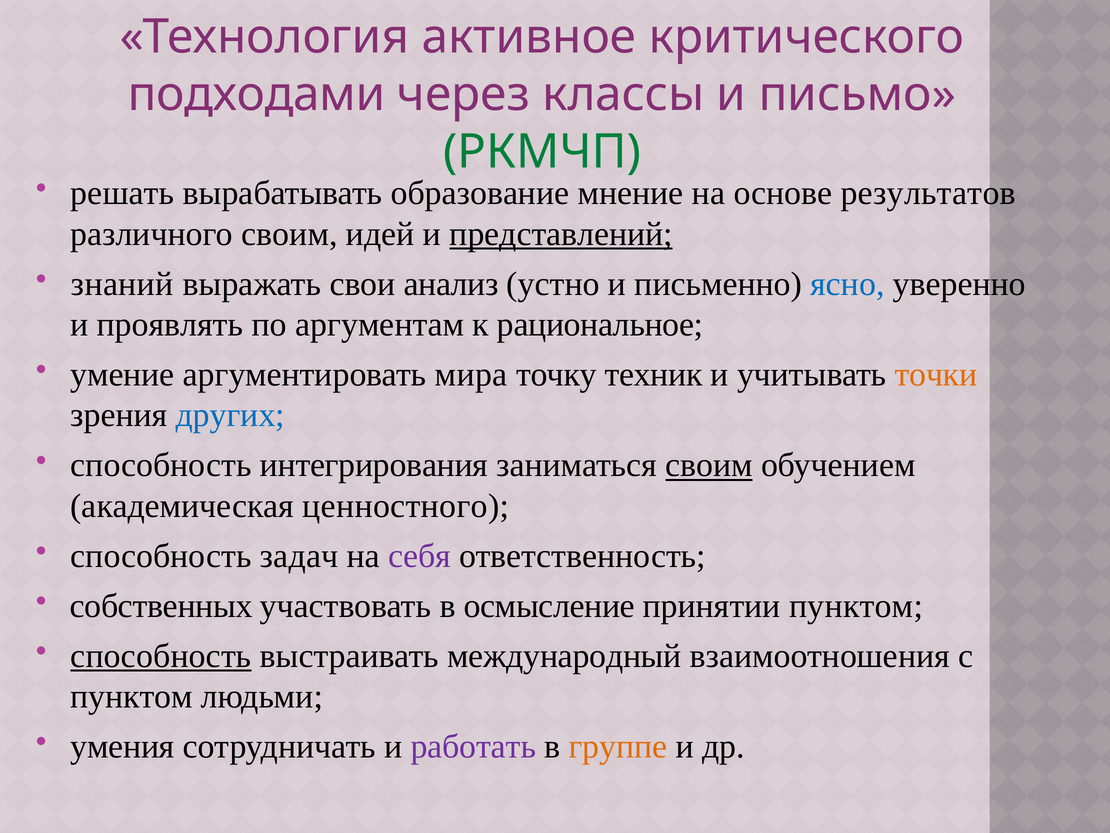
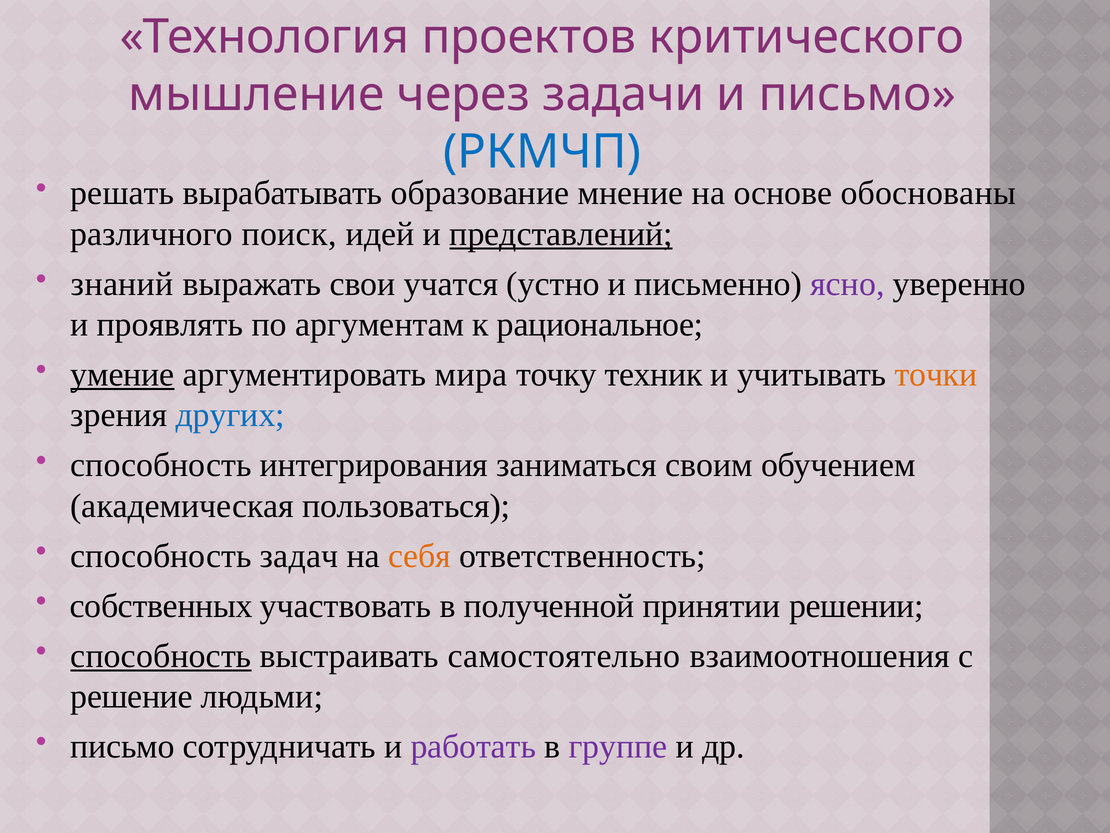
активное: активное -> проектов
подходами: подходами -> мышление
классы: классы -> задачи
РКМЧП colour: green -> blue
результатов: результатов -> обоснованы
различного своим: своим -> поиск
анализ: анализ -> учатся
ясно colour: blue -> purple
умение underline: none -> present
своим at (709, 465) underline: present -> none
ценностного: ценностного -> пользоваться
себя colour: purple -> orange
осмысление: осмысление -> полученной
принятии пунктом: пунктом -> решении
международный: международный -> самостоятельно
пунктом at (131, 696): пунктом -> решение
умения at (122, 746): умения -> письмо
группе colour: orange -> purple
